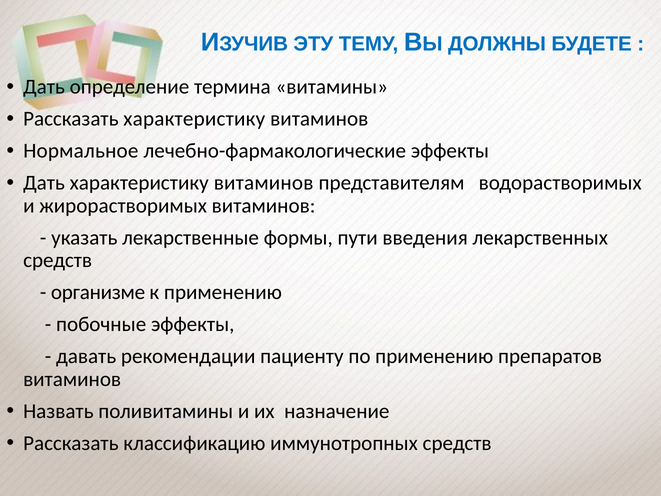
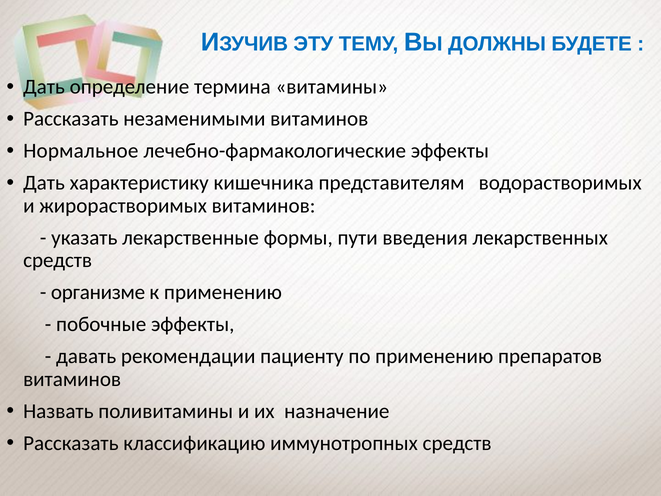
Рассказать характеристику: характеристику -> незаменимыми
Дать характеристику витаминов: витаминов -> кишечника
